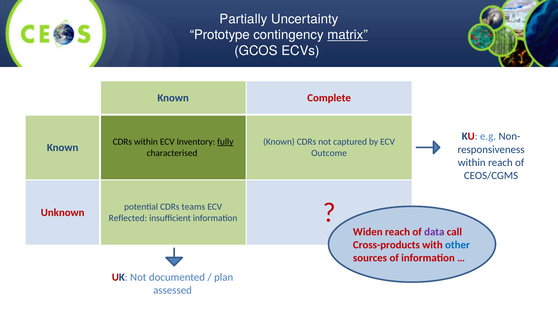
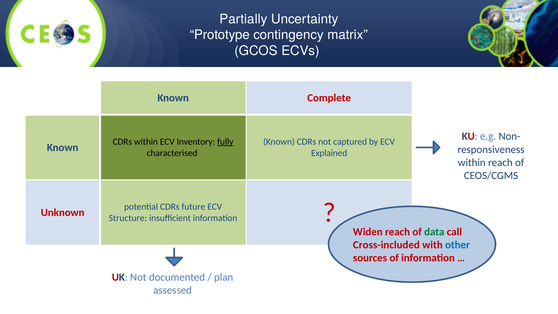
matrix underline: present -> none
Outcome: Outcome -> Explained
teams: teams -> future
Reflected: Reflected -> Structure
data colour: purple -> green
Cross-products: Cross-products -> Cross-included
